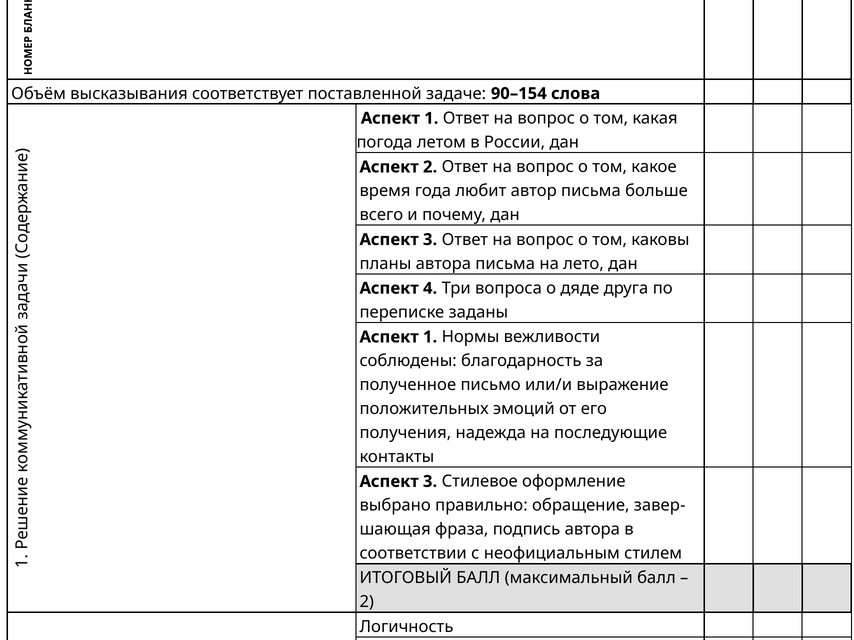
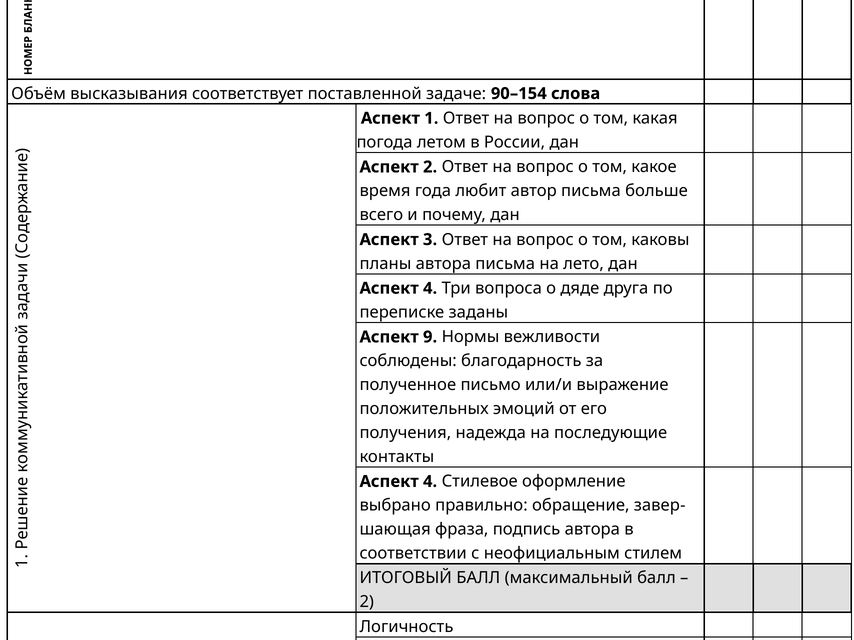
1 at (430, 337): 1 -> 9
3 at (430, 482): 3 -> 4
